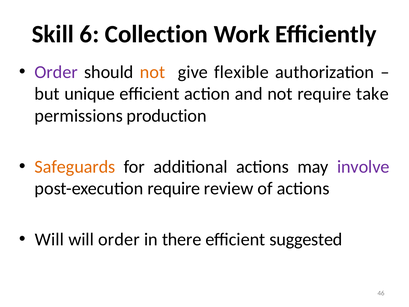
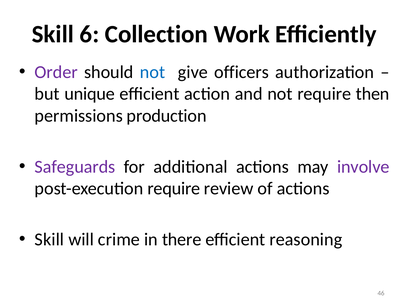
not at (153, 72) colour: orange -> blue
flexible: flexible -> officers
take: take -> then
Safeguards colour: orange -> purple
Will at (49, 239): Will -> Skill
will order: order -> crime
suggested: suggested -> reasoning
